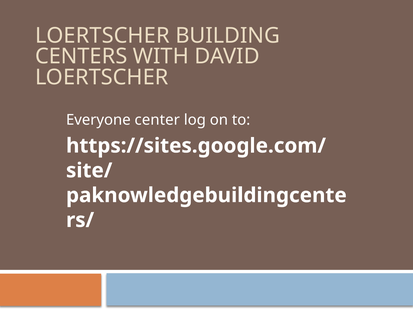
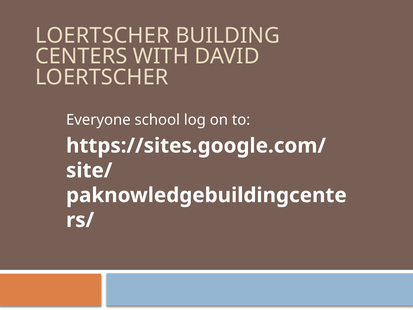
center: center -> school
